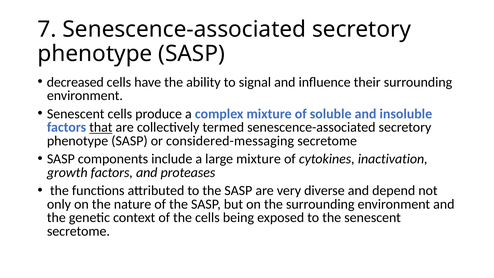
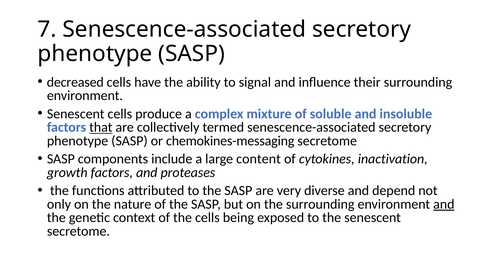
considered-messaging: considered-messaging -> chemokines-messaging
large mixture: mixture -> content
and at (444, 204) underline: none -> present
